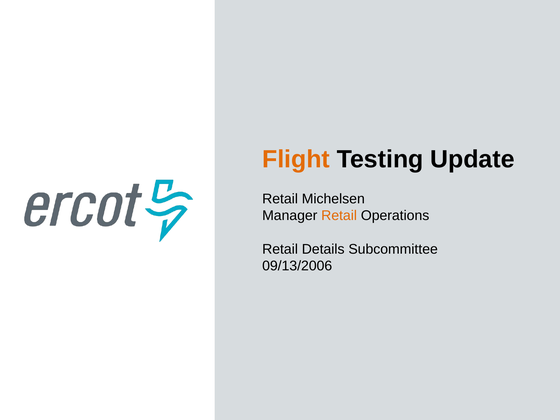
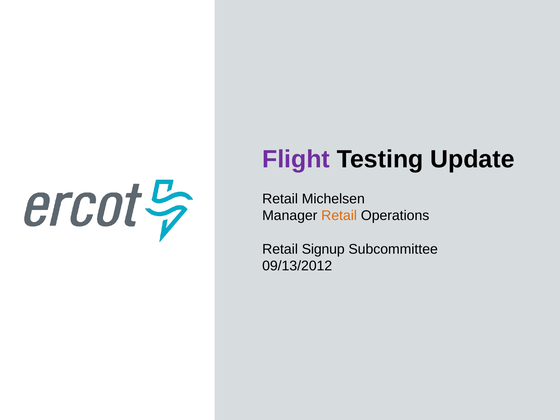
Flight colour: orange -> purple
Details: Details -> Signup
09/13/2006: 09/13/2006 -> 09/13/2012
